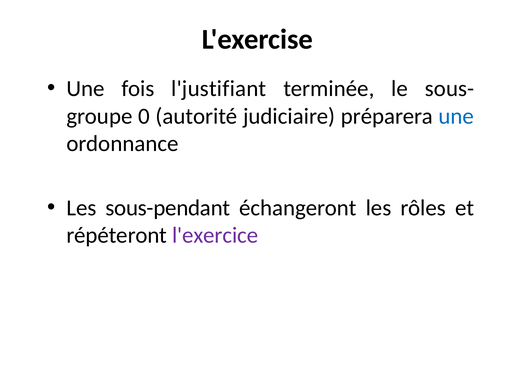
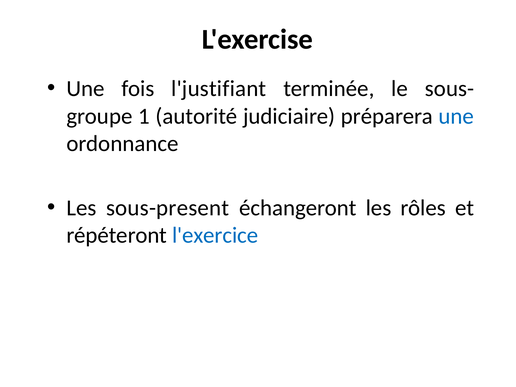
0: 0 -> 1
sous-pendant: sous-pendant -> sous-present
l'exercice colour: purple -> blue
